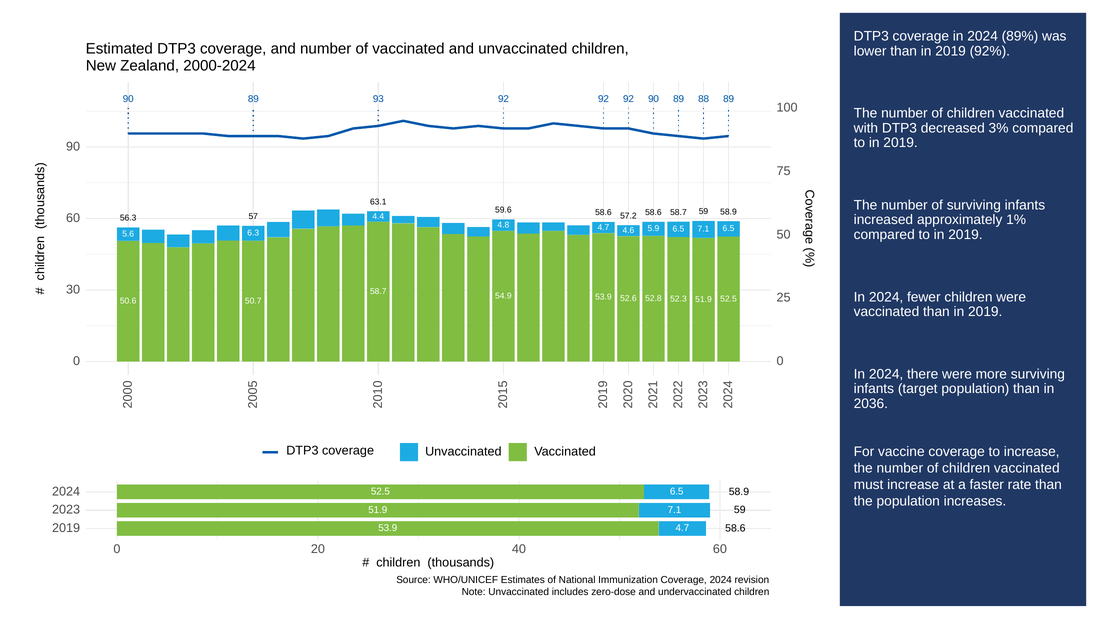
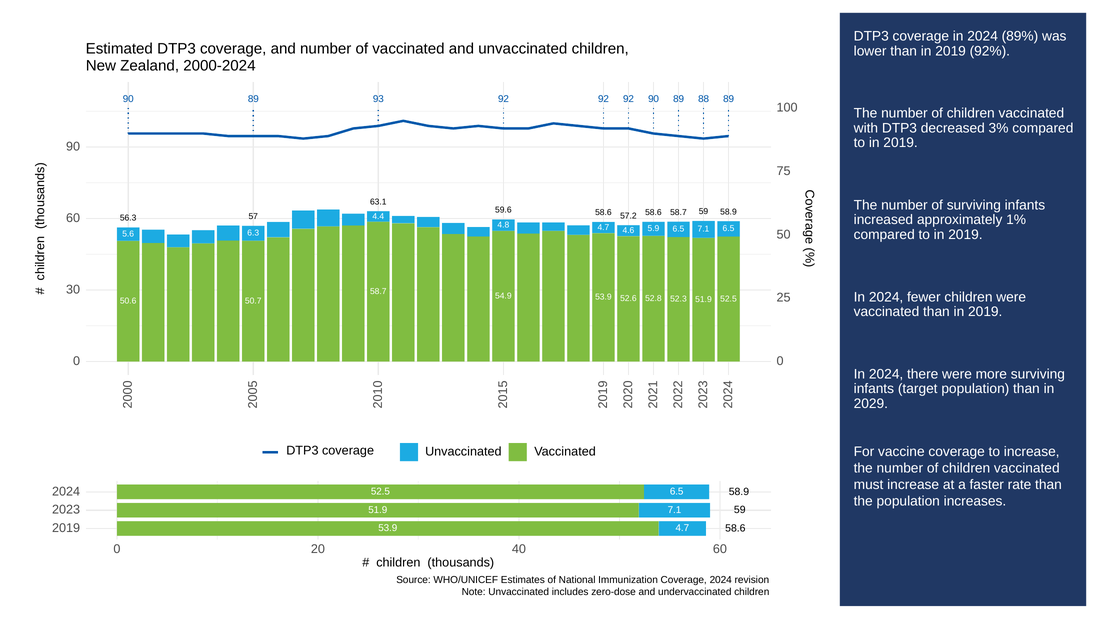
2036: 2036 -> 2029
